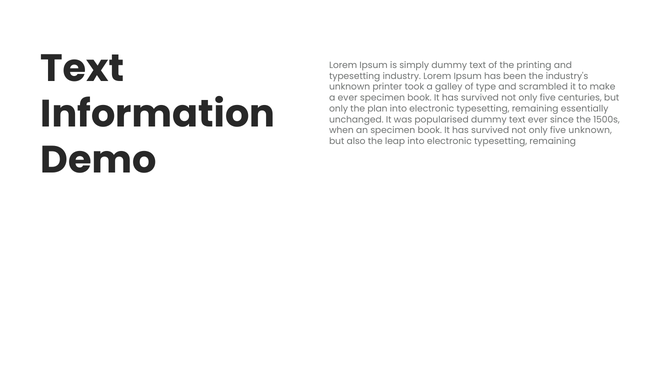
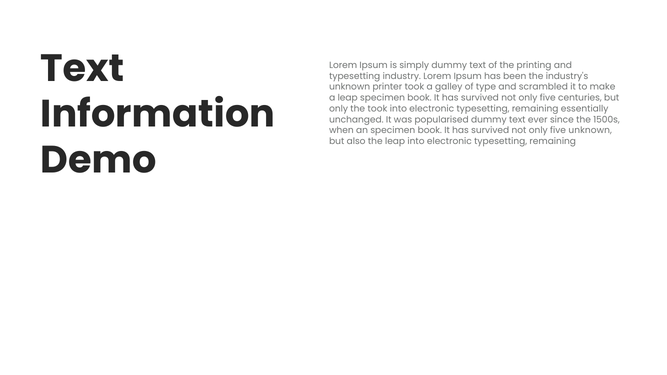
a ever: ever -> leap
the plan: plan -> took
